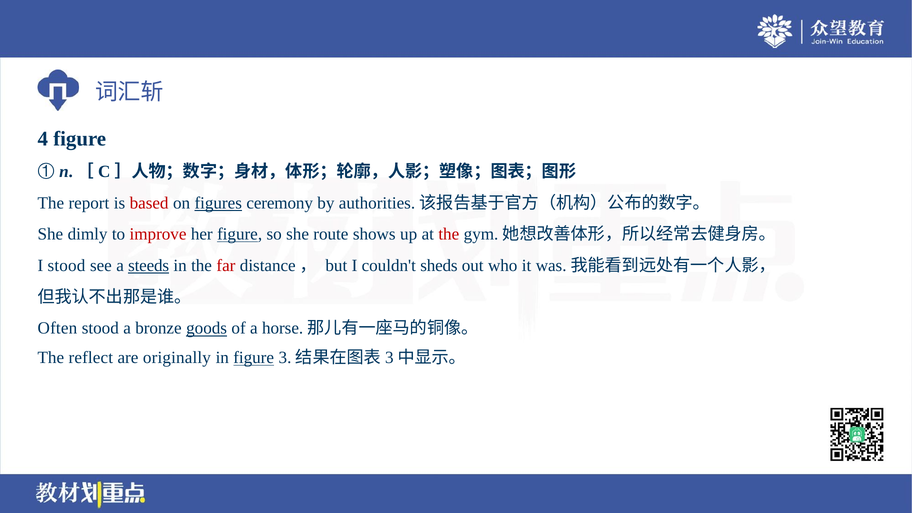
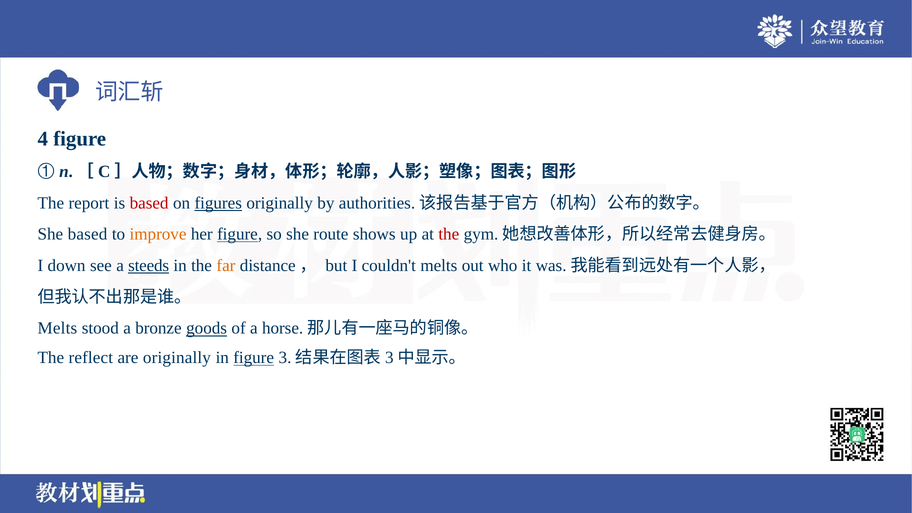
figures ceremony: ceremony -> originally
She dimly: dimly -> based
improve colour: red -> orange
I stood: stood -> down
far colour: red -> orange
couldn't sheds: sheds -> melts
Often at (57, 328): Often -> Melts
